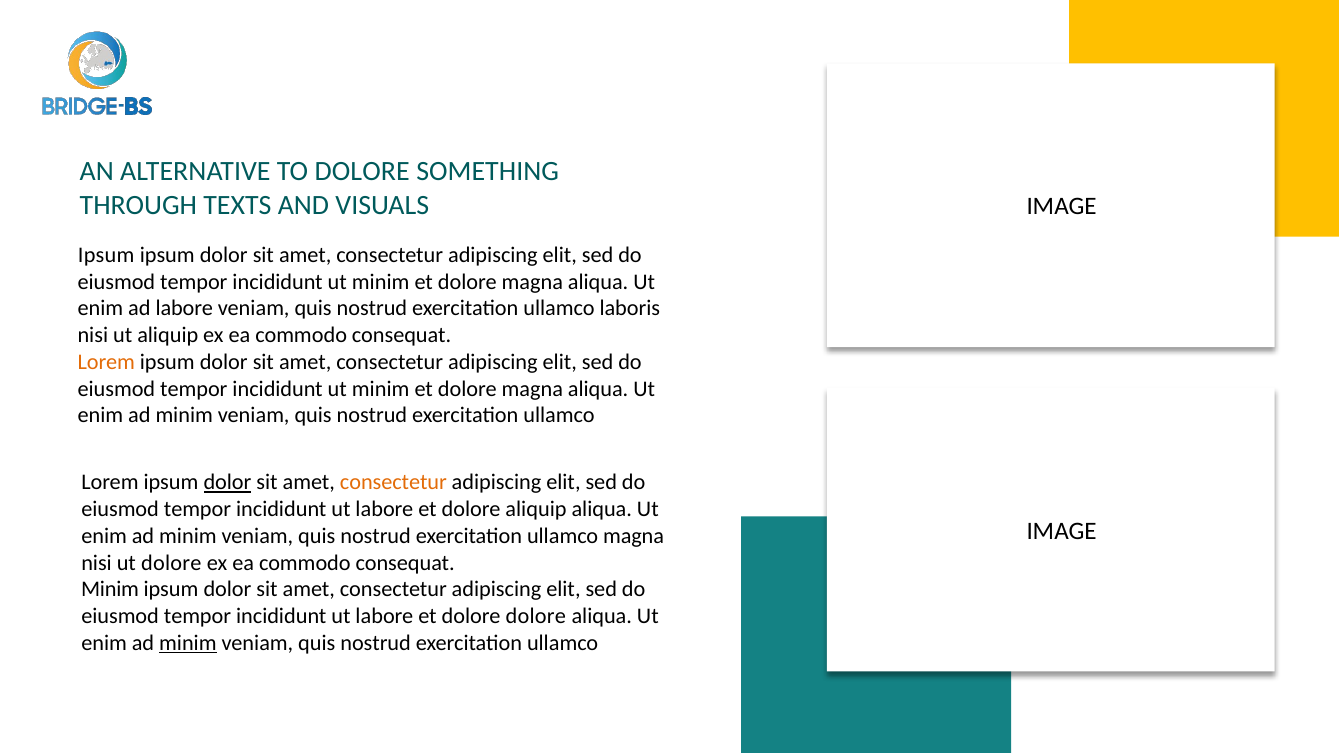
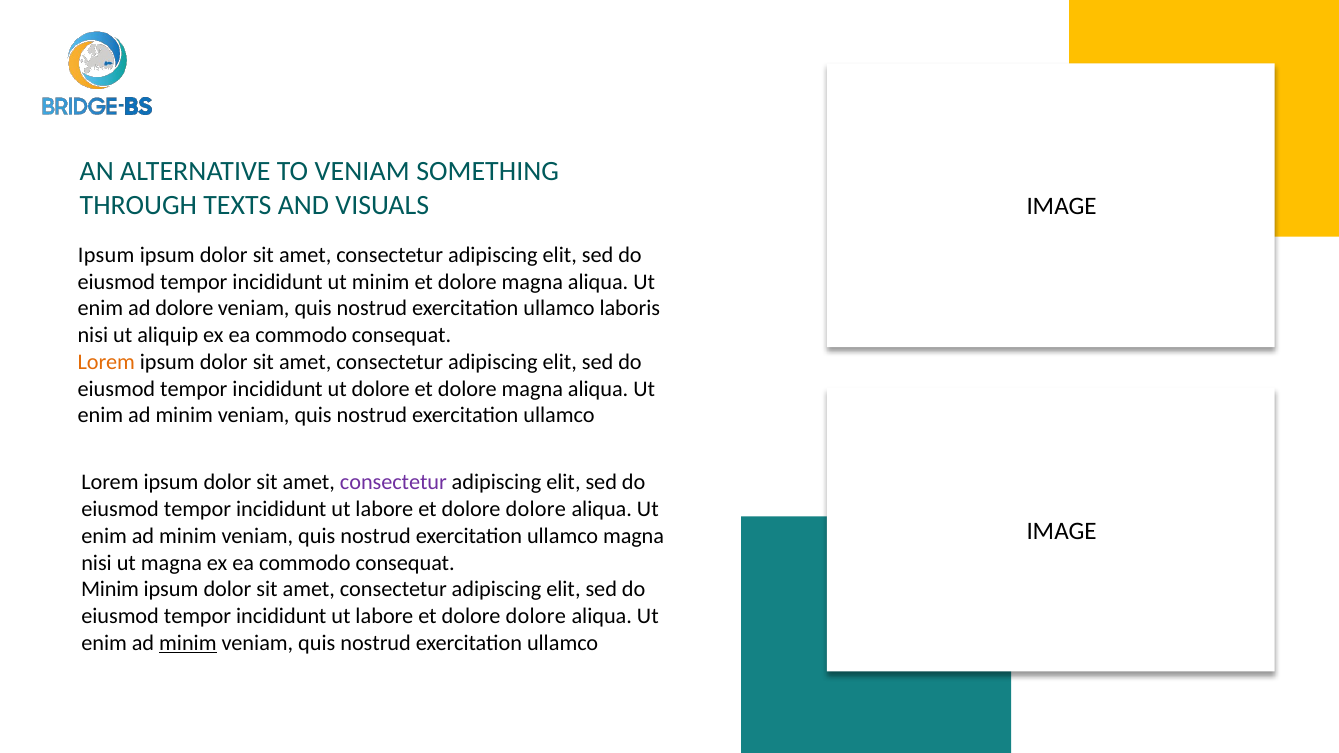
TO DOLORE: DOLORE -> VENIAM
ad labore: labore -> dolore
minim at (381, 389): minim -> dolore
dolor at (227, 483) underline: present -> none
consectetur at (393, 483) colour: orange -> purple
aliquip at (536, 509): aliquip -> dolore
ut dolore: dolore -> magna
